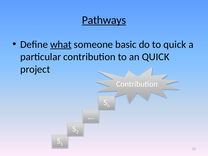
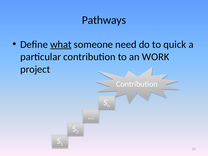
Pathways underline: present -> none
basic: basic -> need
an QUICK: QUICK -> WORK
